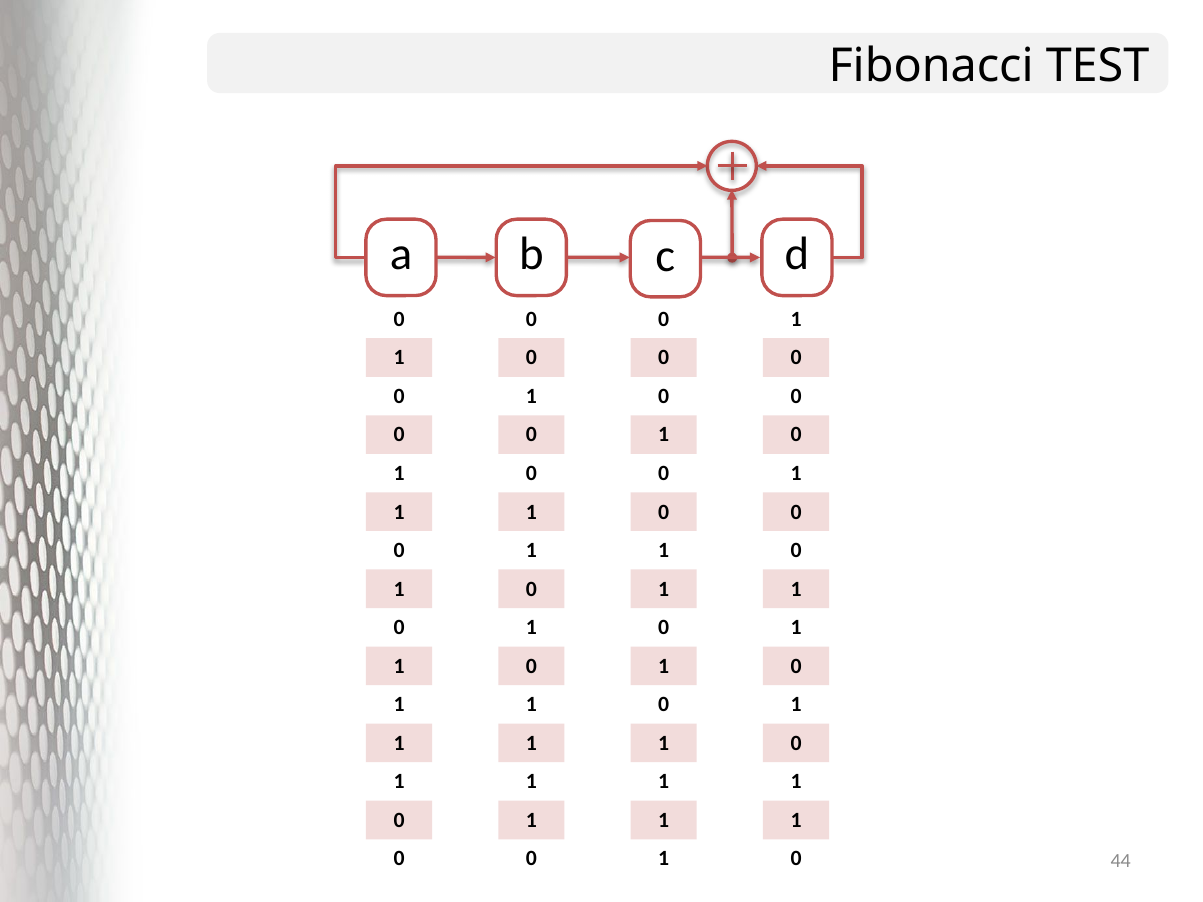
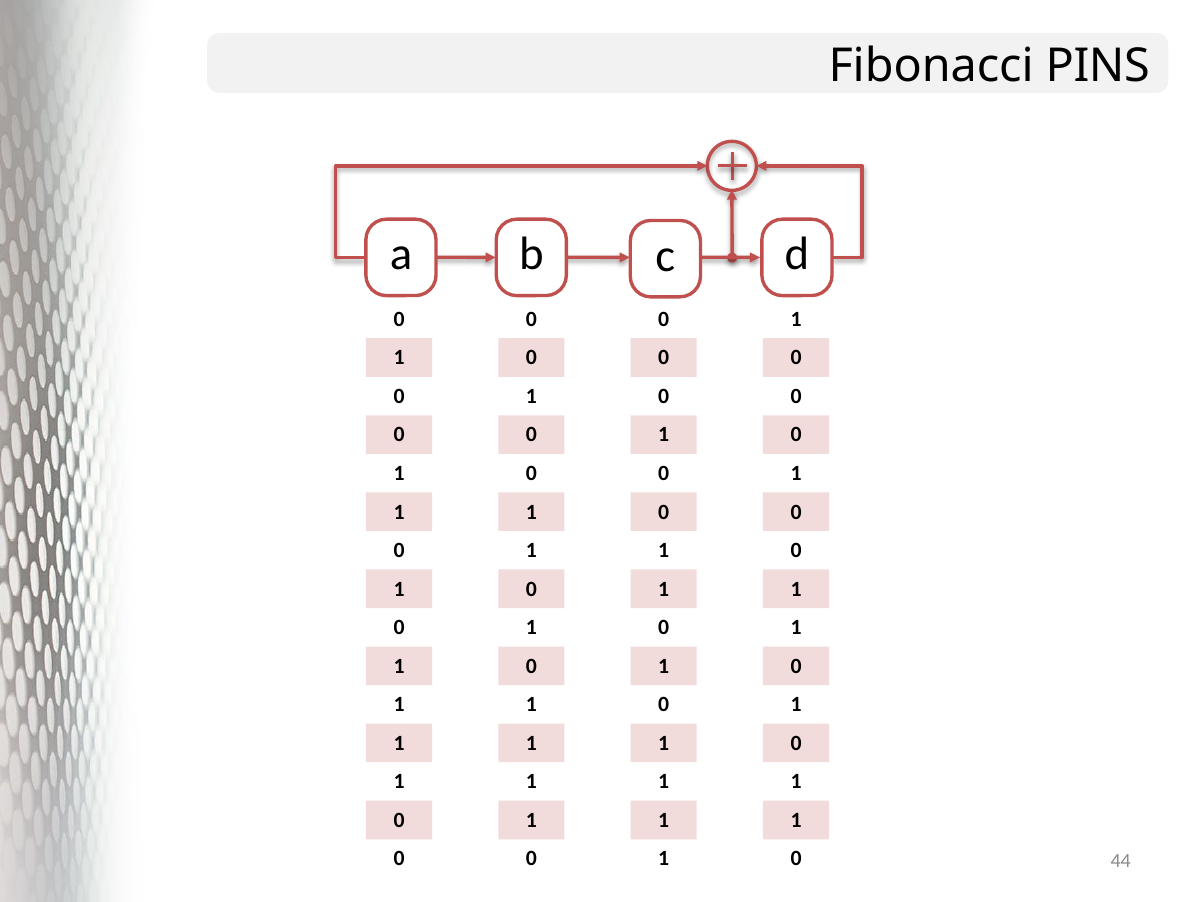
TEST: TEST -> PINS
